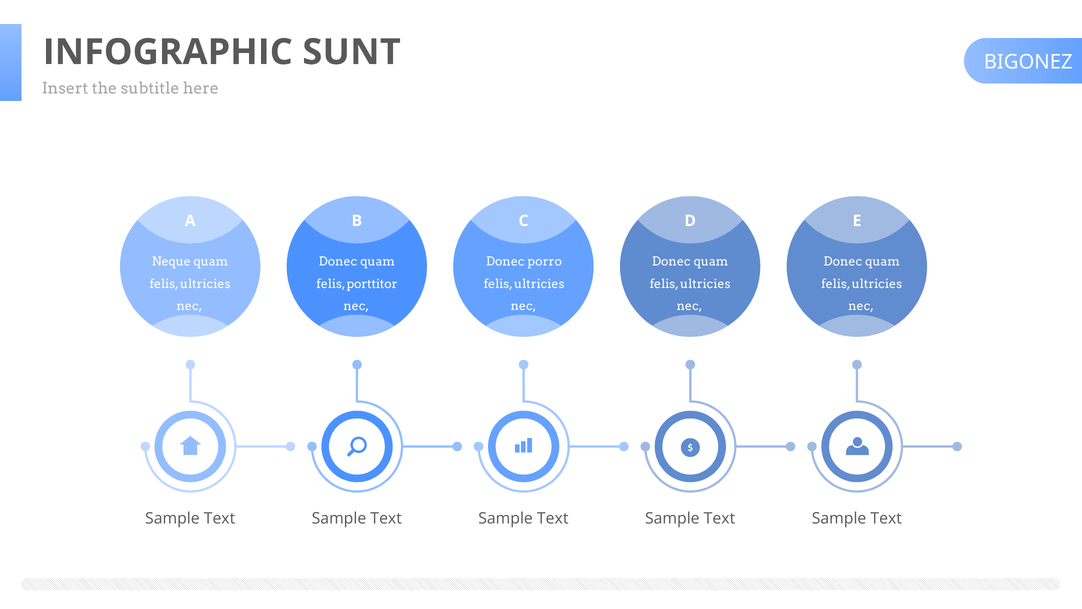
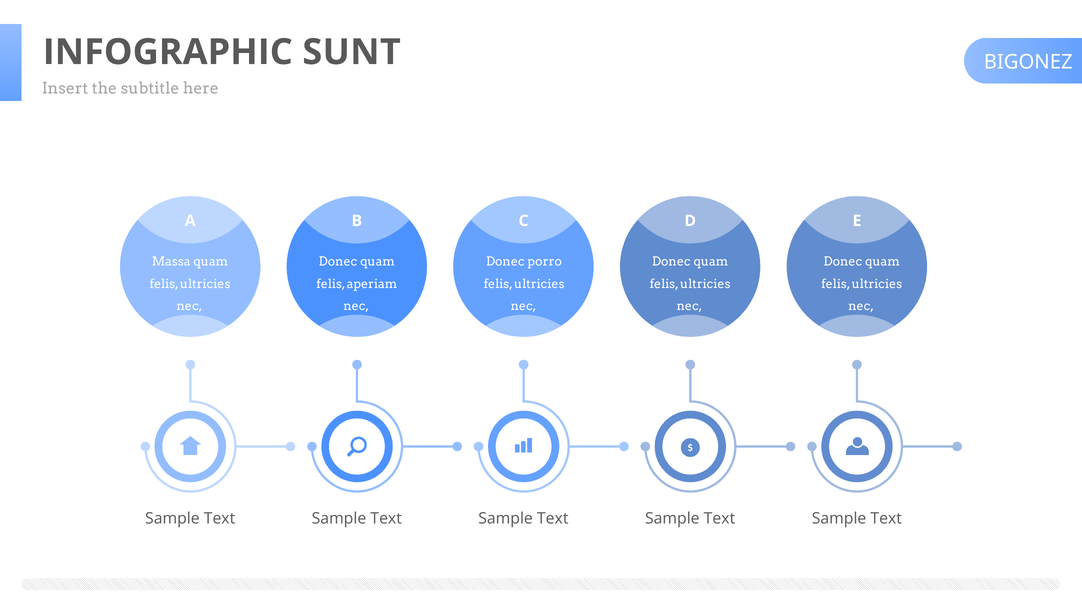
Neque: Neque -> Massa
porttitor: porttitor -> aperiam
